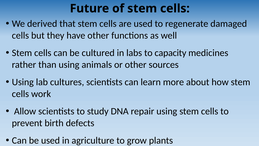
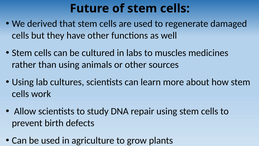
capacity: capacity -> muscles
